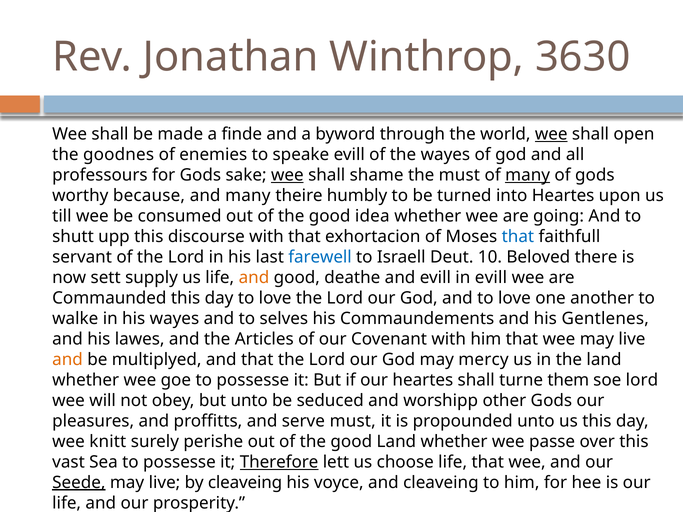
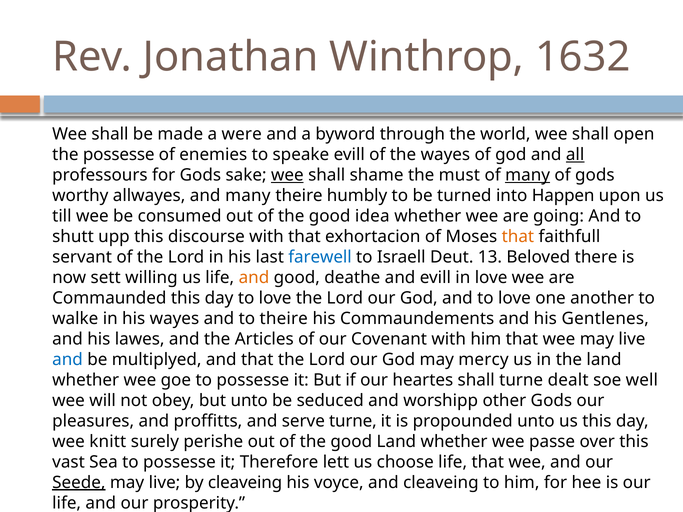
3630: 3630 -> 1632
finde: finde -> were
wee at (551, 134) underline: present -> none
the goodnes: goodnes -> possesse
all underline: none -> present
because: because -> allwayes
into Heartes: Heartes -> Happen
that at (518, 237) colour: blue -> orange
10: 10 -> 13
supply: supply -> willing
in evill: evill -> love
to selves: selves -> theire
and at (68, 360) colour: orange -> blue
them: them -> dealt
soe lord: lord -> well
serve must: must -> turne
Therefore underline: present -> none
